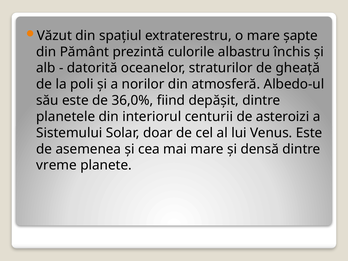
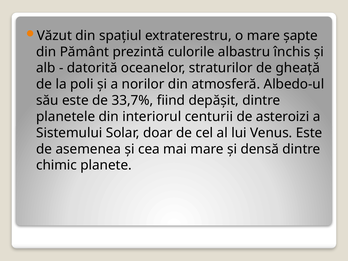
36,0%: 36,0% -> 33,7%
vreme: vreme -> chimic
